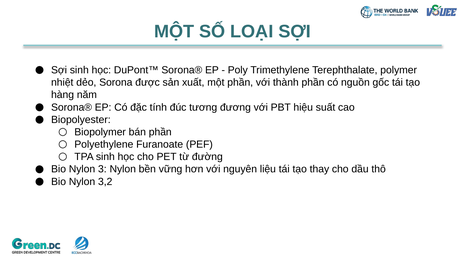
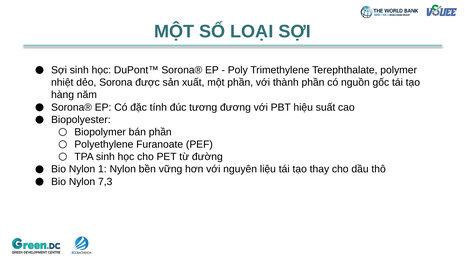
3: 3 -> 1
3,2: 3,2 -> 7,3
